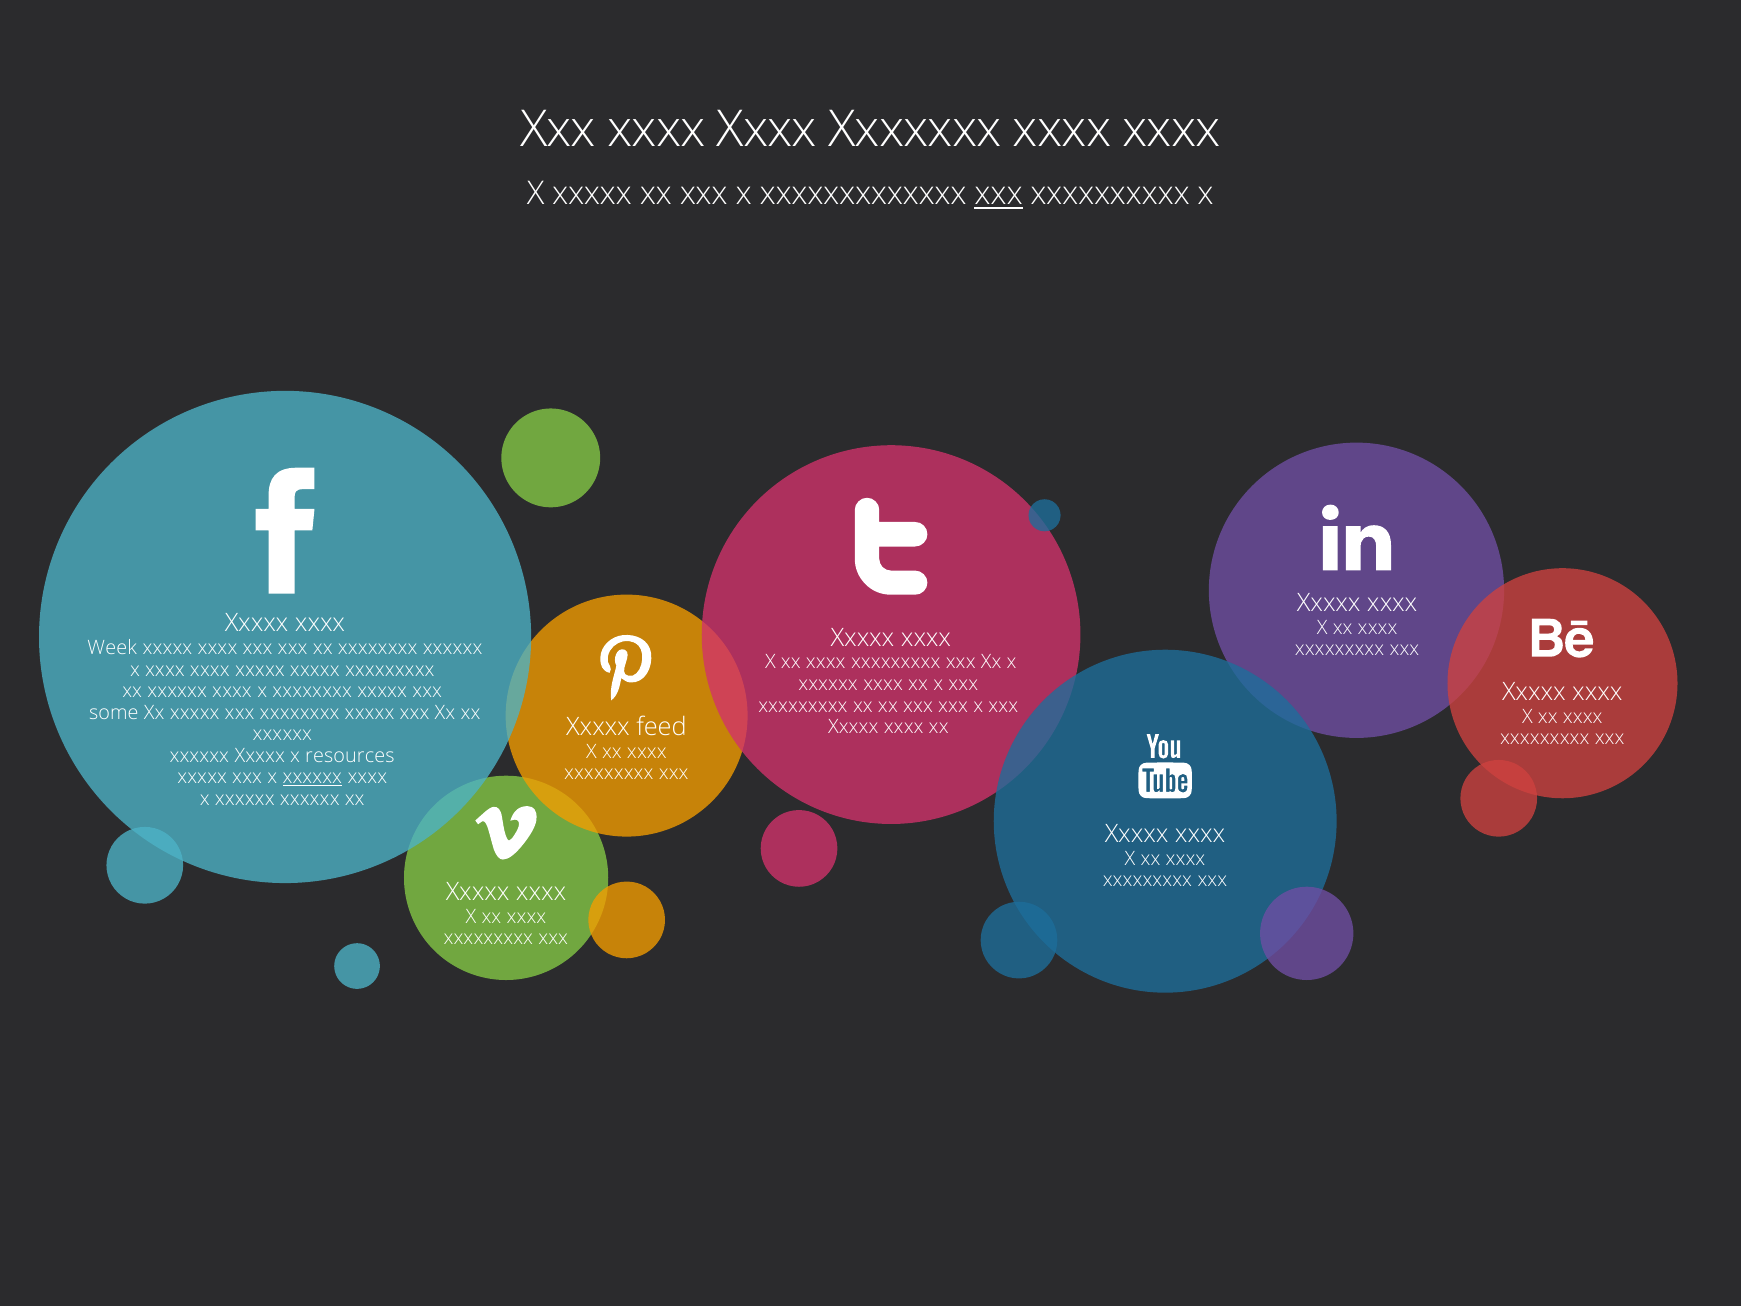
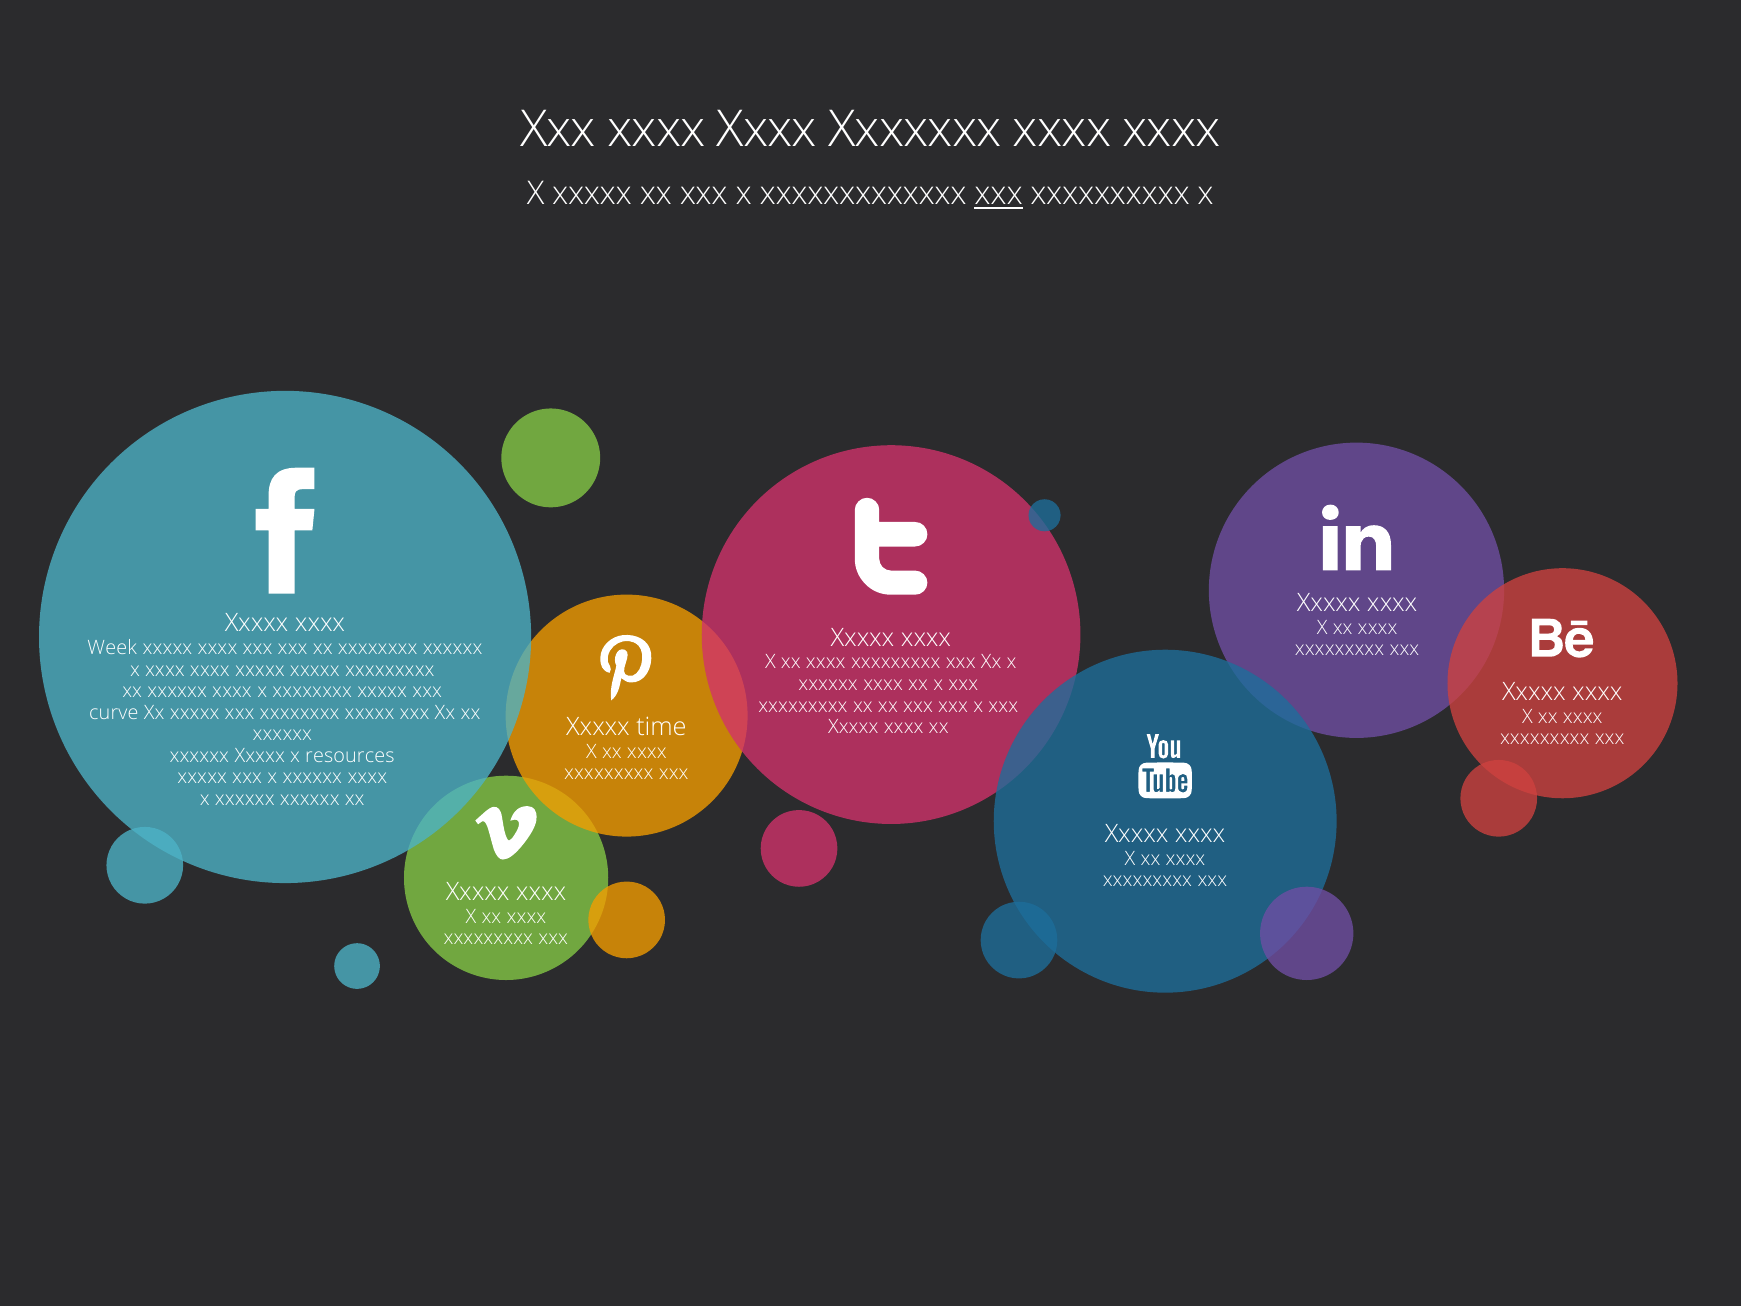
some: some -> curve
feed: feed -> time
xxxxxx at (312, 777) underline: present -> none
